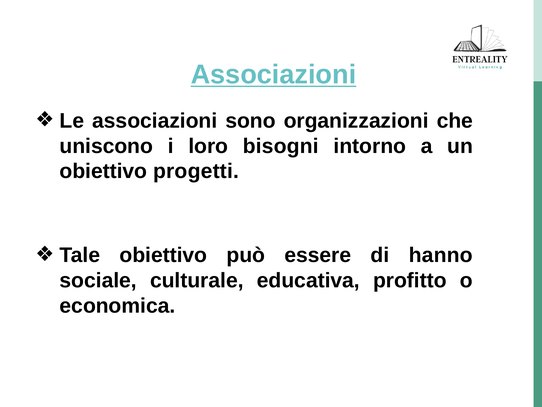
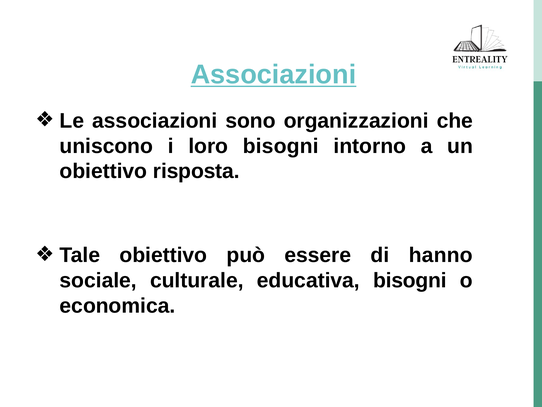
progetti: progetti -> risposta
educativa profitto: profitto -> bisogni
